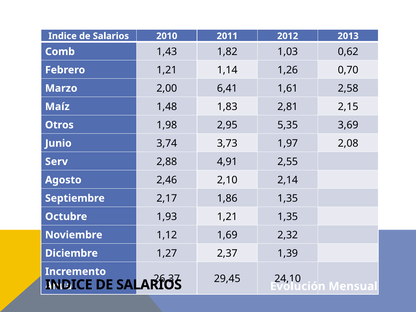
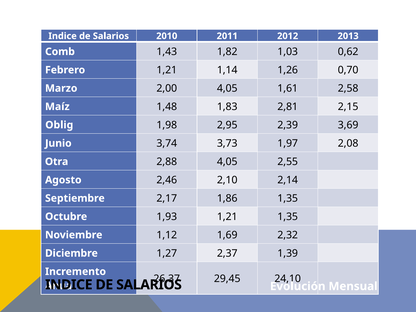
2,00 6,41: 6,41 -> 4,05
Otros: Otros -> Oblig
5,35: 5,35 -> 2,39
Serv: Serv -> Otra
2,88 4,91: 4,91 -> 4,05
